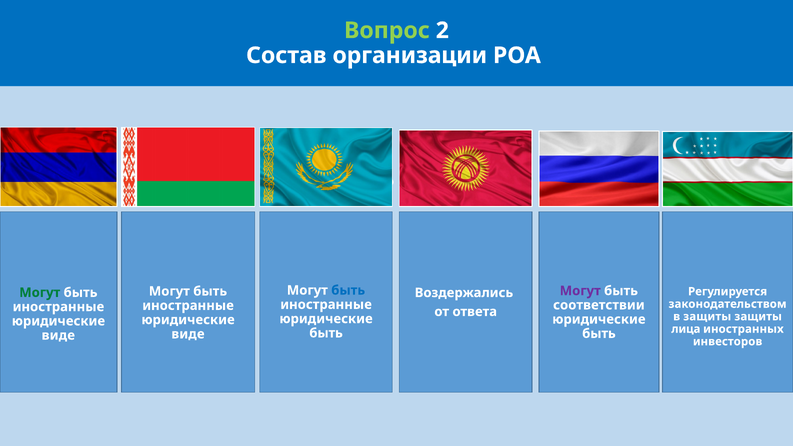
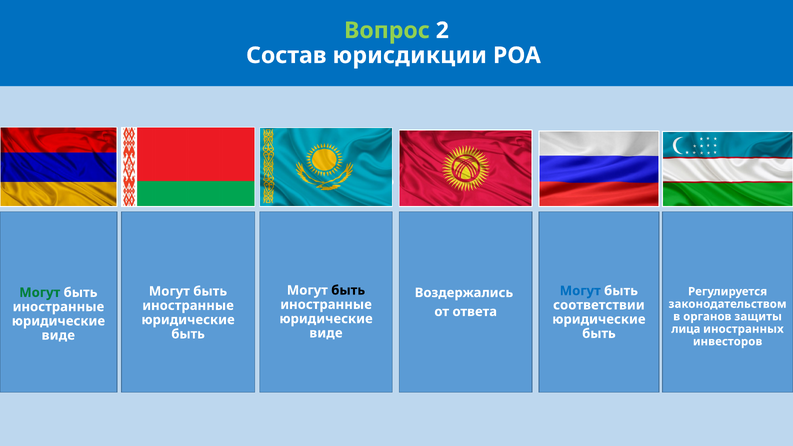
организации: организации -> юрисдикции
быть at (348, 290) colour: blue -> black
Могут at (580, 291) colour: purple -> blue
в защиты: защиты -> органов
быть at (326, 333): быть -> виде
виде at (188, 334): виде -> быть
